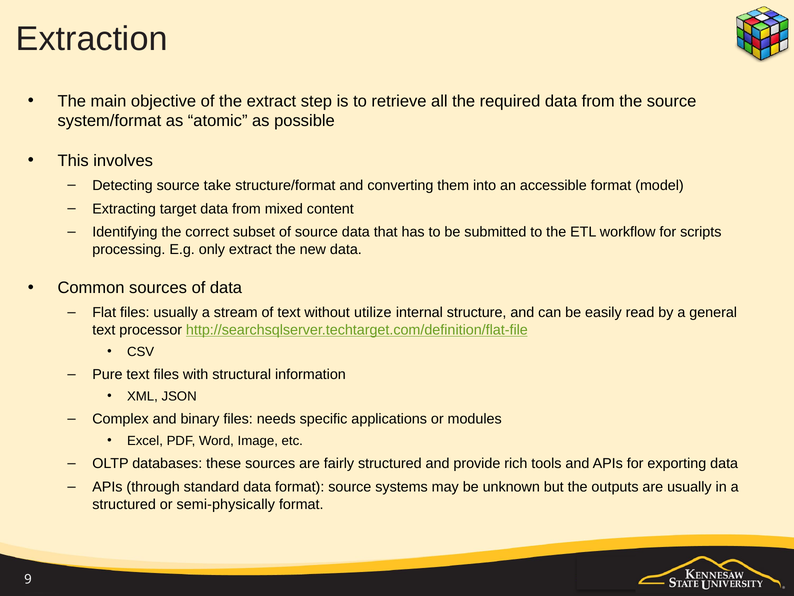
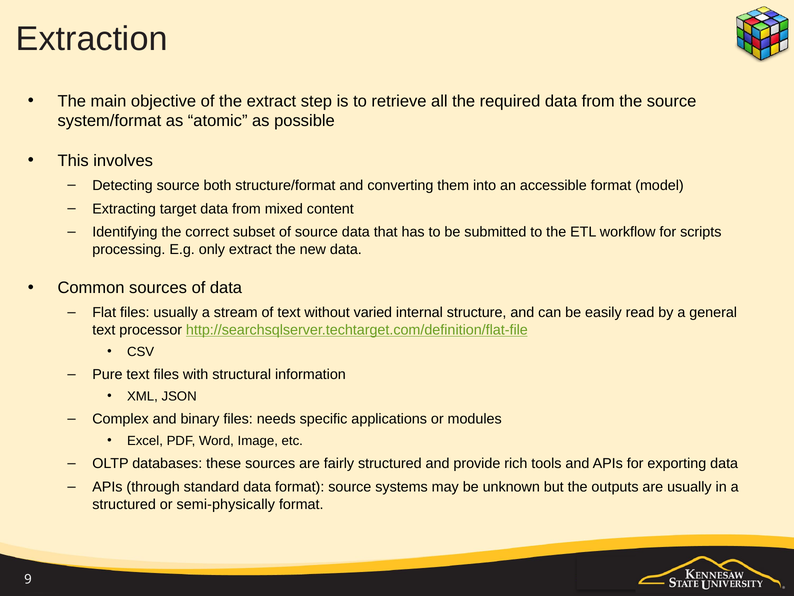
take: take -> both
utilize: utilize -> varied
